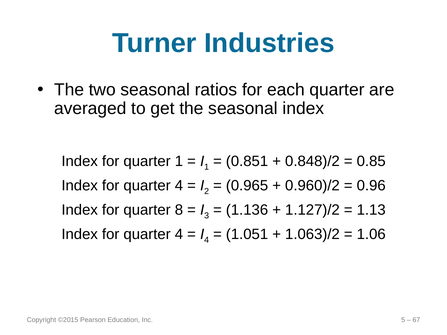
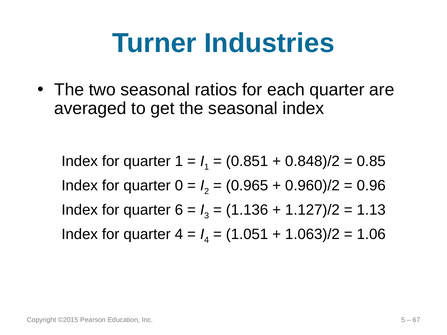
4 at (179, 186): 4 -> 0
8: 8 -> 6
